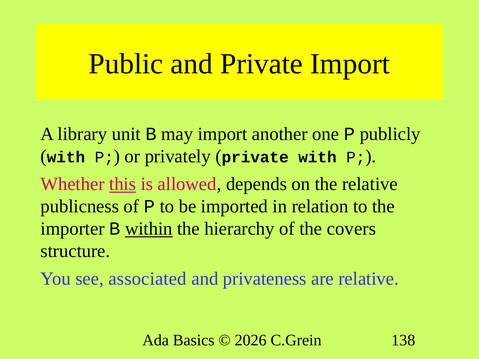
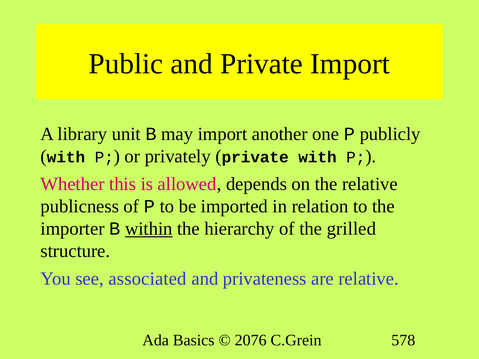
this underline: present -> none
covers: covers -> grilled
2026: 2026 -> 2076
138: 138 -> 578
